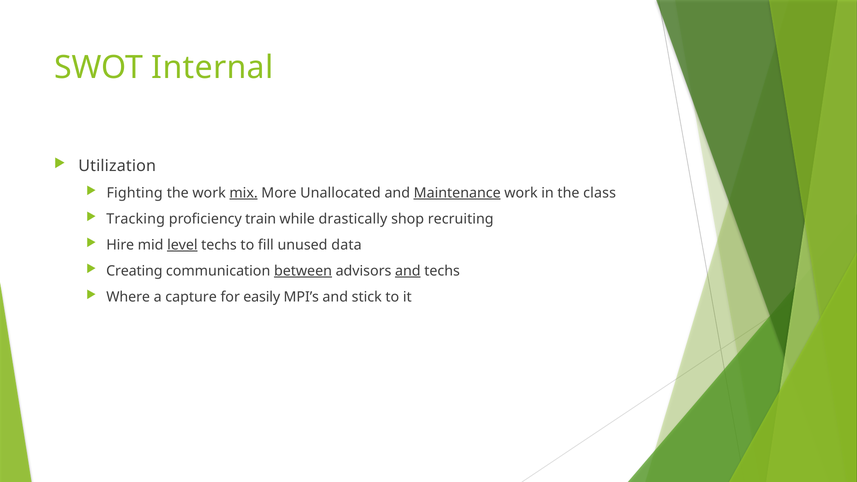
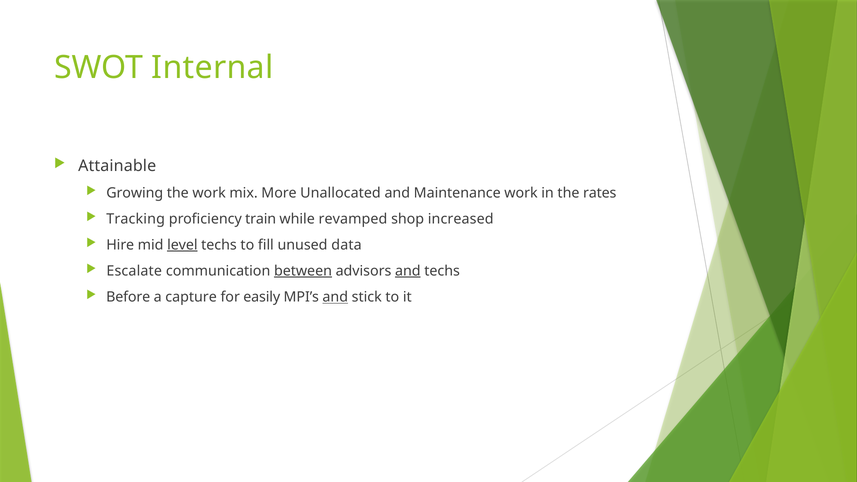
Utilization: Utilization -> Attainable
Fighting: Fighting -> Growing
mix underline: present -> none
Maintenance underline: present -> none
class: class -> rates
drastically: drastically -> revamped
recruiting: recruiting -> increased
Creating: Creating -> Escalate
Where: Where -> Before
and at (335, 297) underline: none -> present
